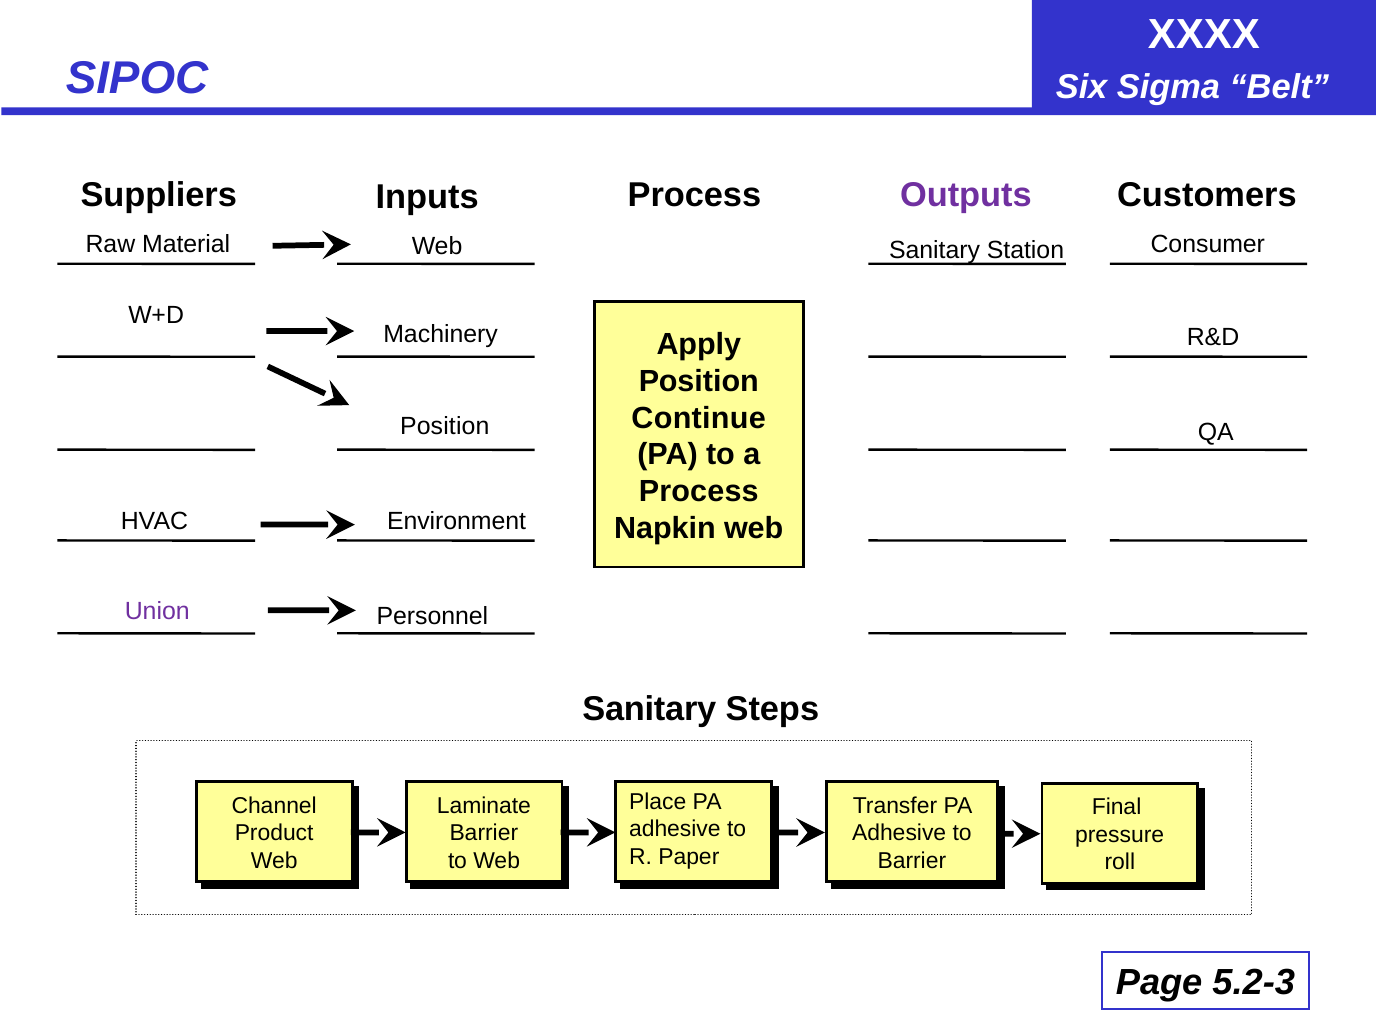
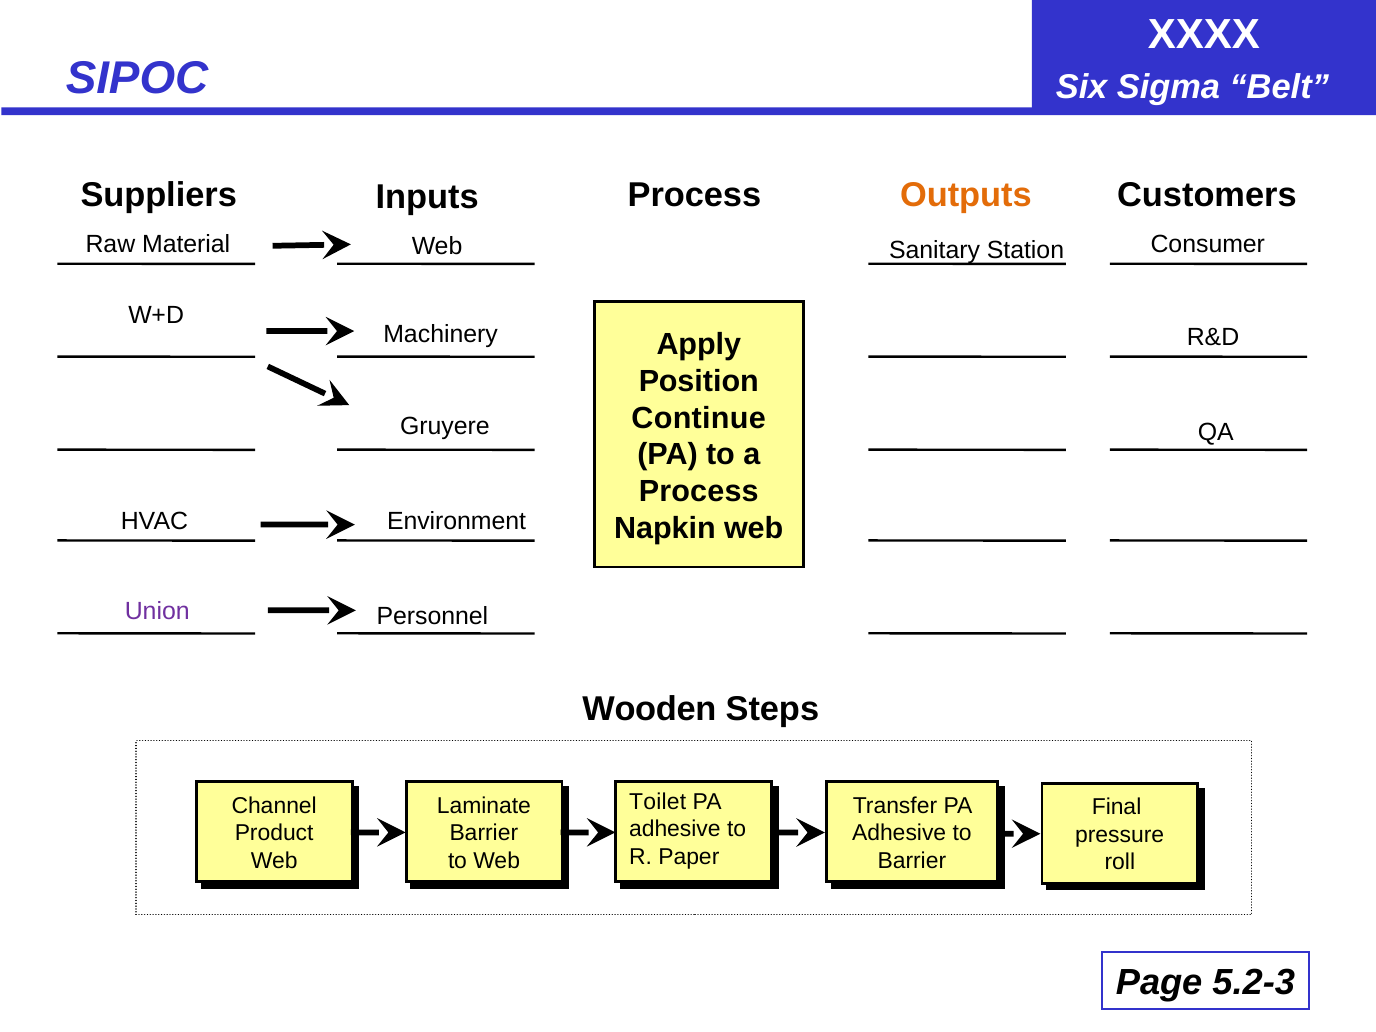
Outputs colour: purple -> orange
Position at (445, 426): Position -> Gruyere
Sanitary at (649, 709): Sanitary -> Wooden
Place: Place -> Toilet
